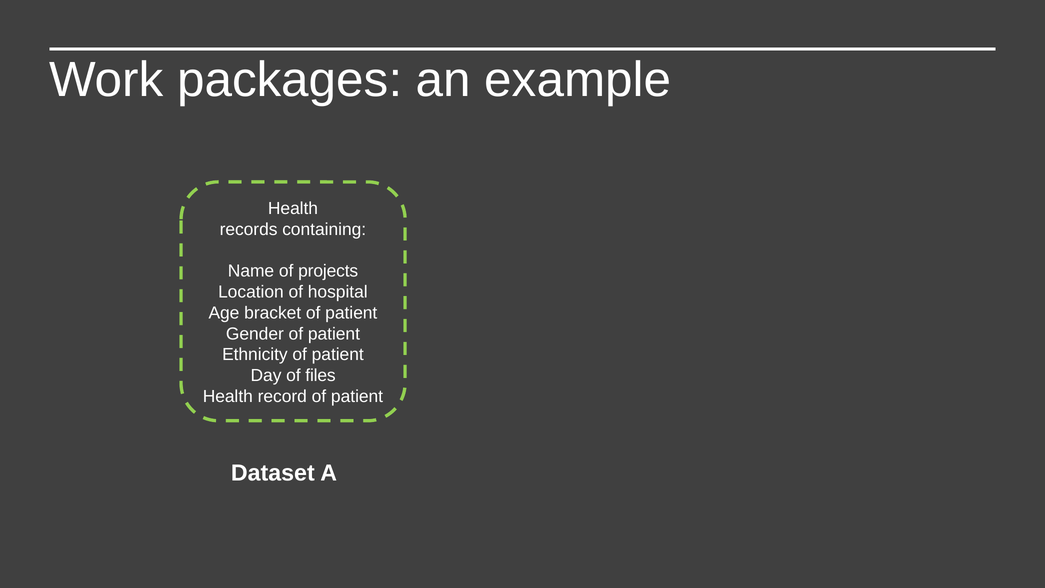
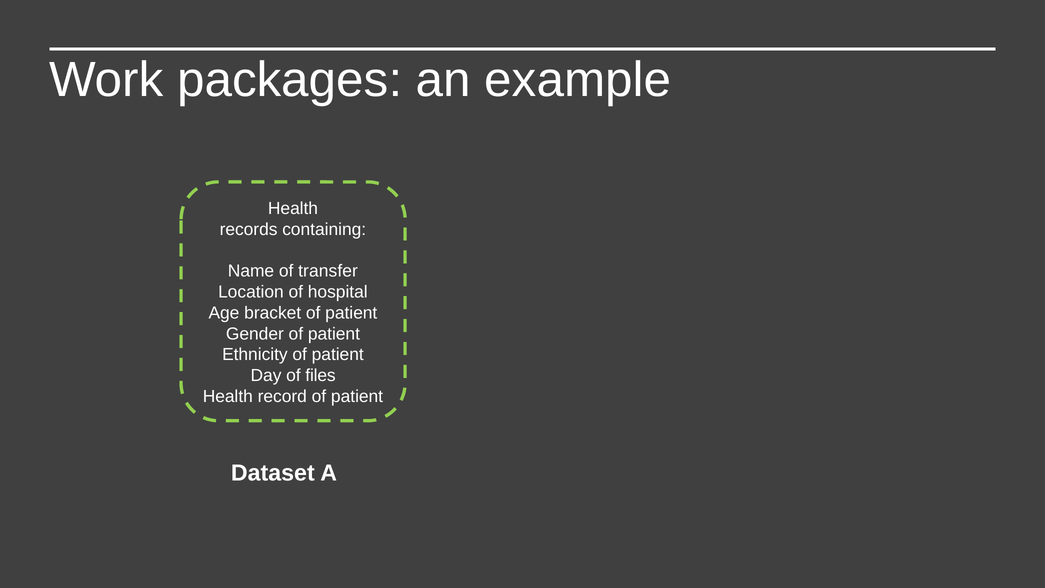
projects: projects -> transfer
